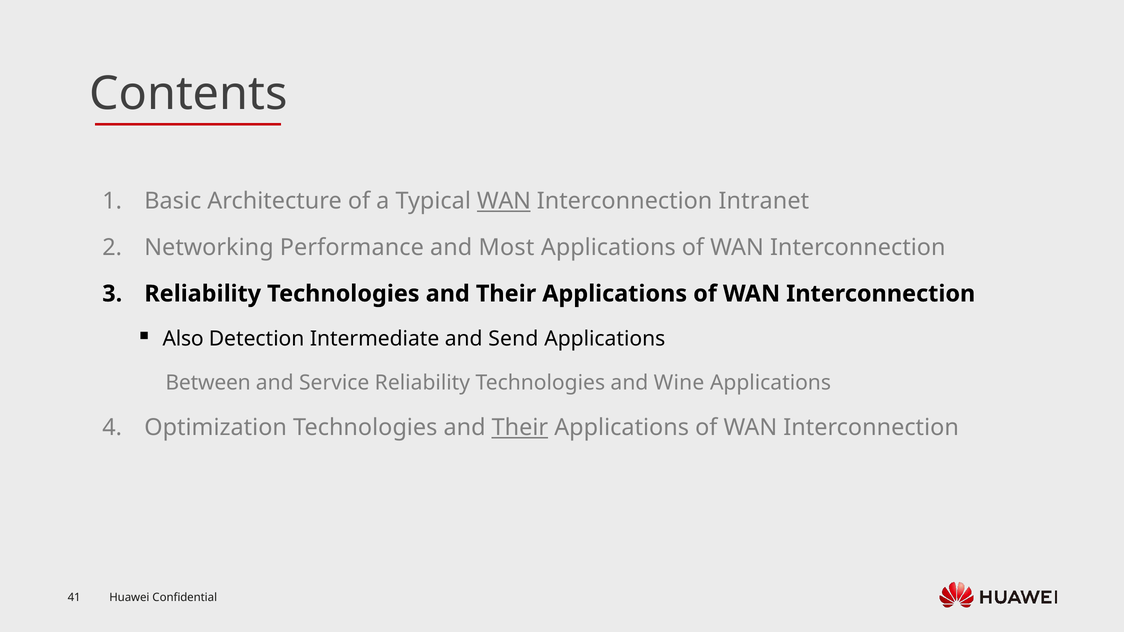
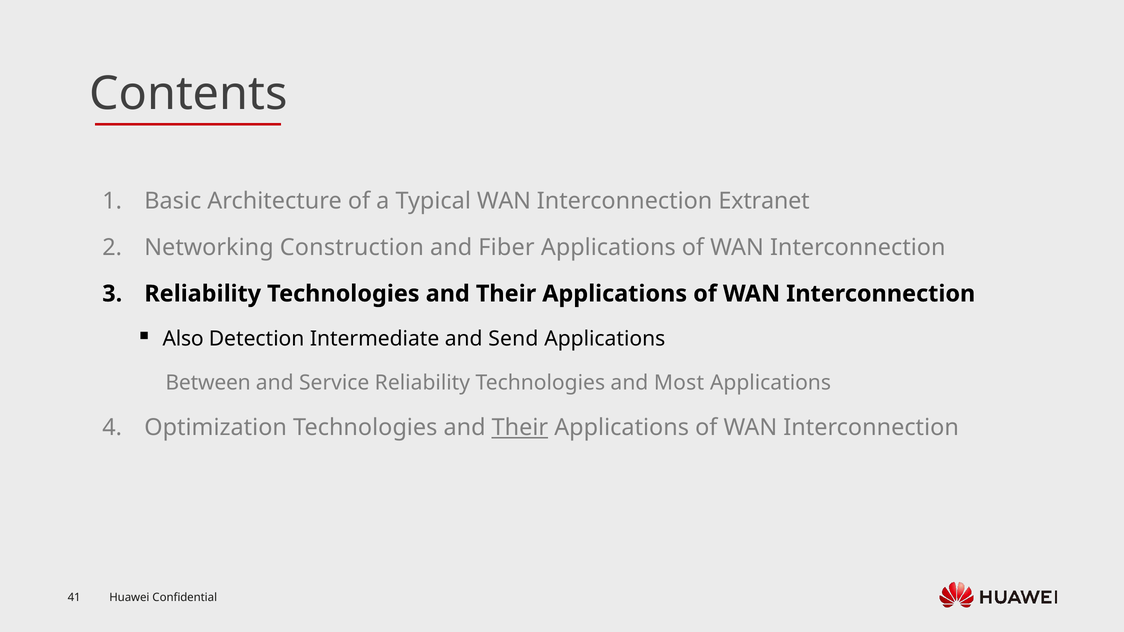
WAN at (504, 201) underline: present -> none
Intranet: Intranet -> Extranet
Performance: Performance -> Construction
Most: Most -> Fiber
Wine: Wine -> Most
